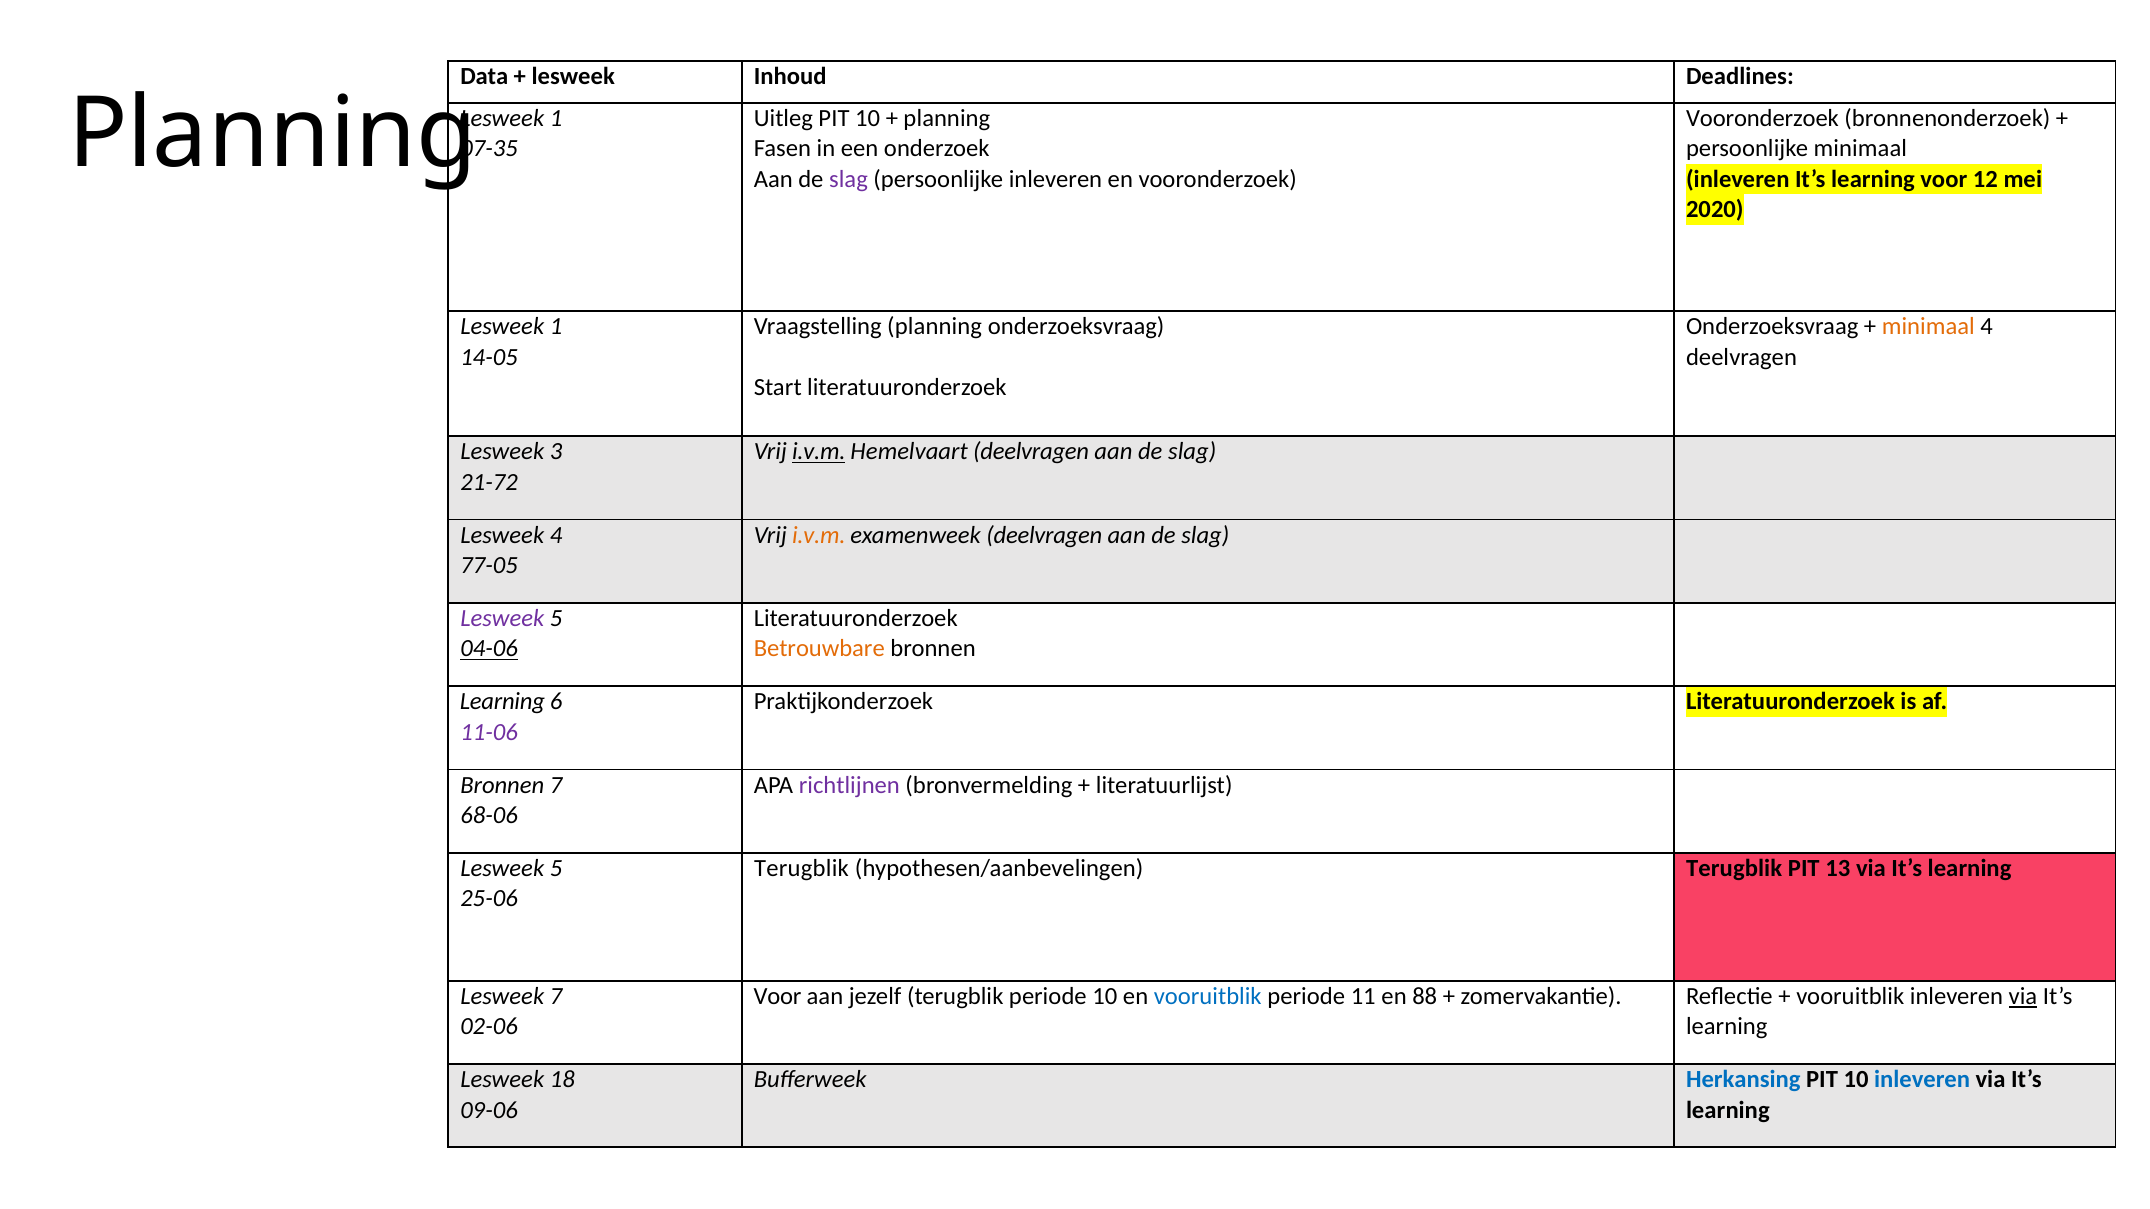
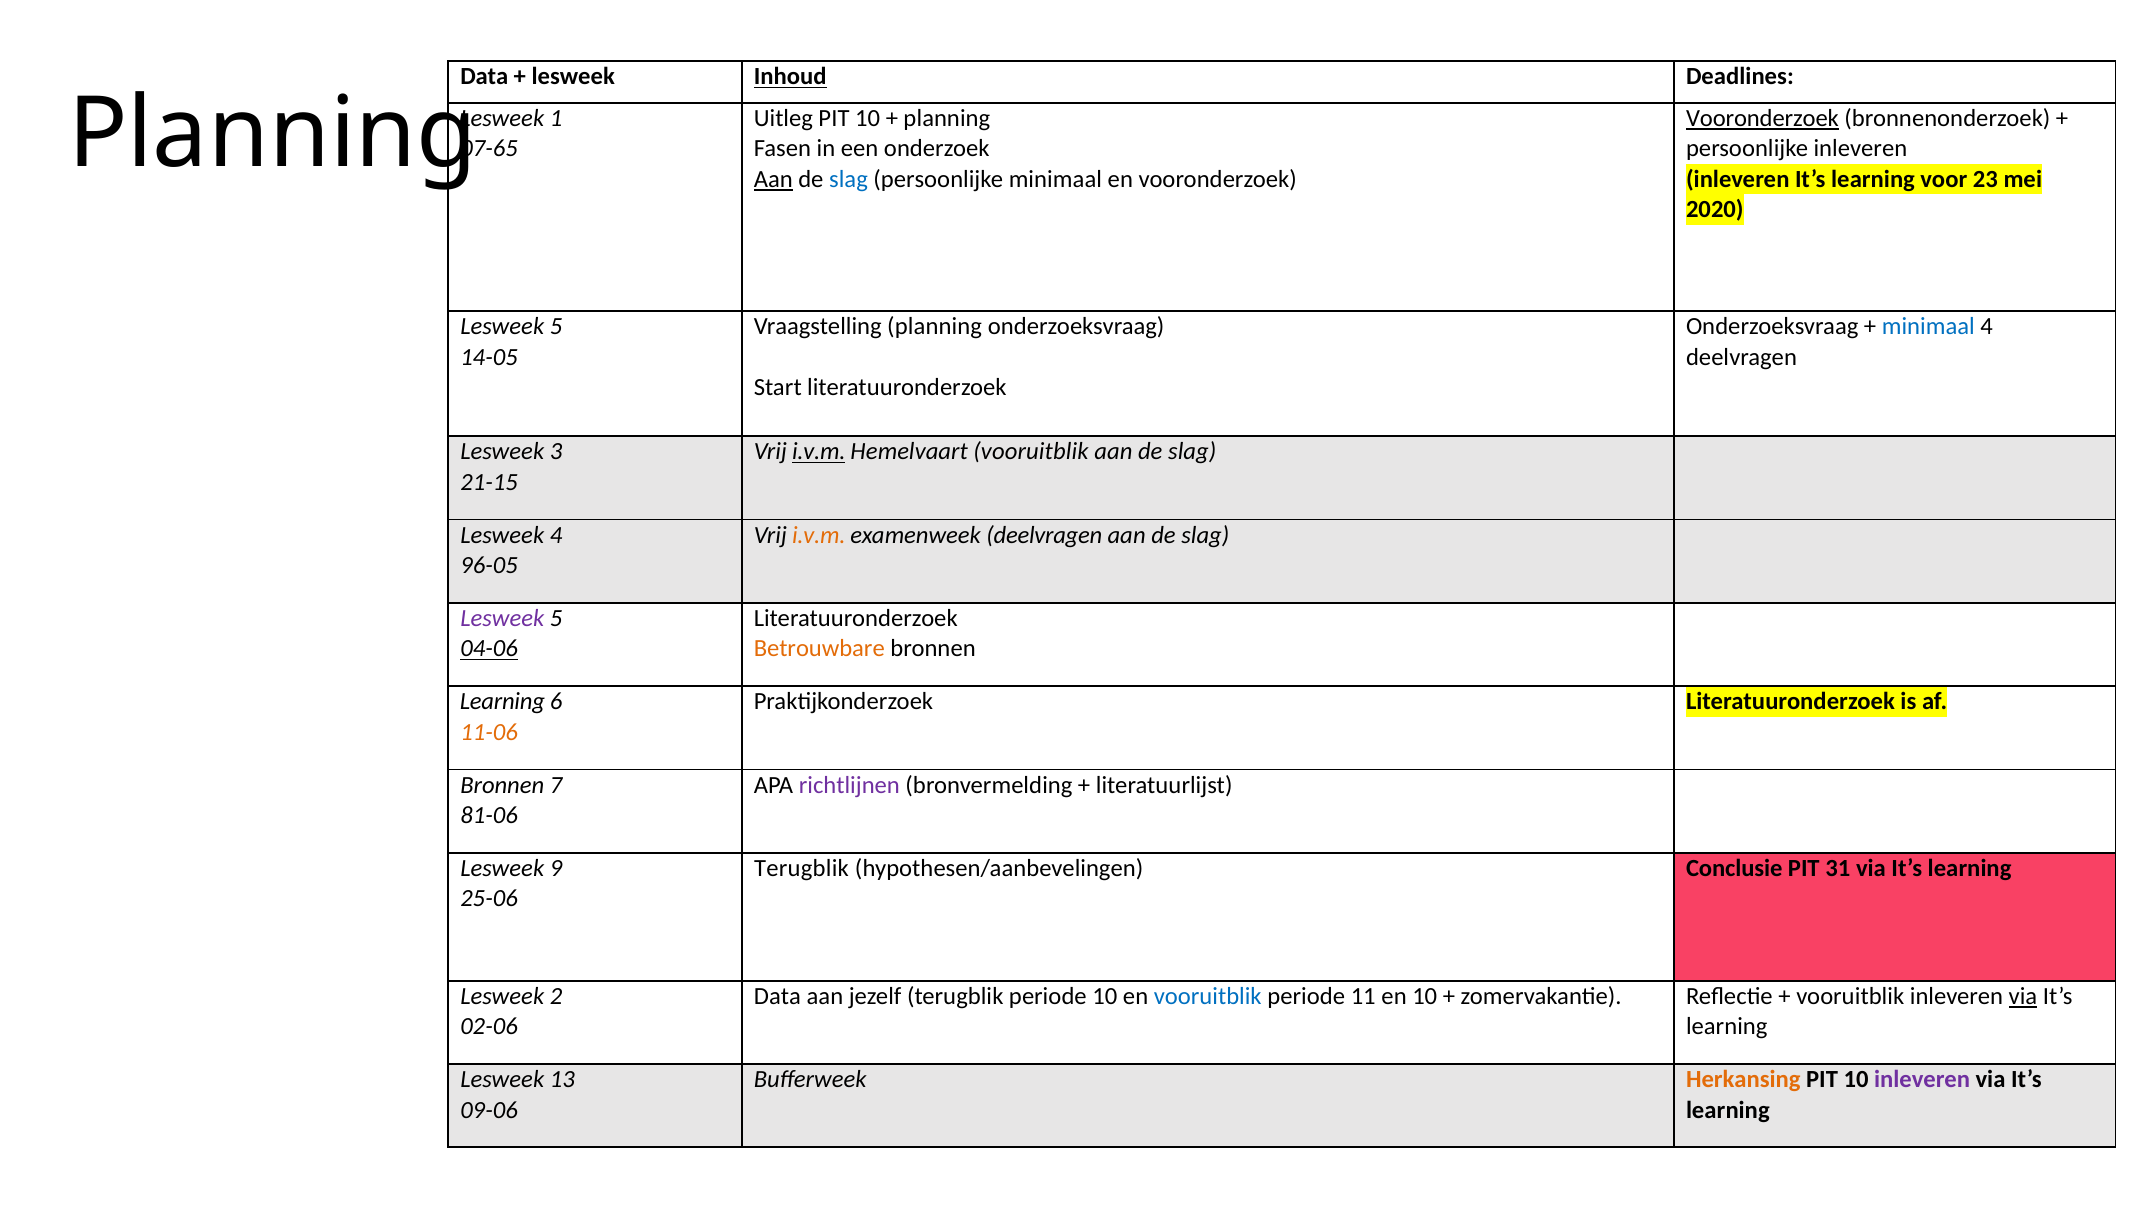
Inhoud underline: none -> present
Vooronderzoek at (1762, 118) underline: none -> present
07-35: 07-35 -> 07-65
persoonlijke minimaal: minimaal -> inleveren
Aan at (773, 179) underline: none -> present
slag at (849, 179) colour: purple -> blue
persoonlijke inleveren: inleveren -> minimaal
12: 12 -> 23
1 at (556, 327): 1 -> 5
minimaal at (1928, 327) colour: orange -> blue
Hemelvaart deelvragen: deelvragen -> vooruitblik
21-72: 21-72 -> 21-15
77-05: 77-05 -> 96-05
11-06 colour: purple -> orange
68-06: 68-06 -> 81-06
5 at (556, 869): 5 -> 9
hypothesen/aanbevelingen Terugblik: Terugblik -> Conclusie
13: 13 -> 31
Lesweek 7: 7 -> 2
Voor at (778, 997): Voor -> Data
en 88: 88 -> 10
18: 18 -> 13
Herkansing colour: blue -> orange
inleveren at (1922, 1080) colour: blue -> purple
